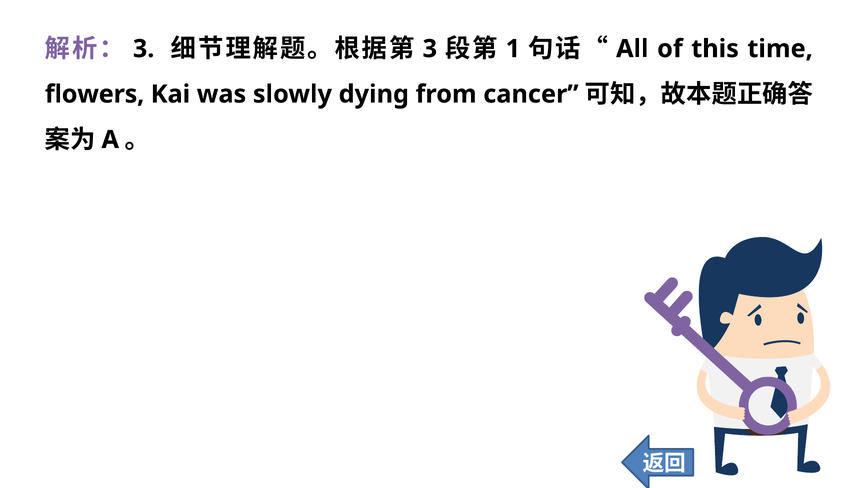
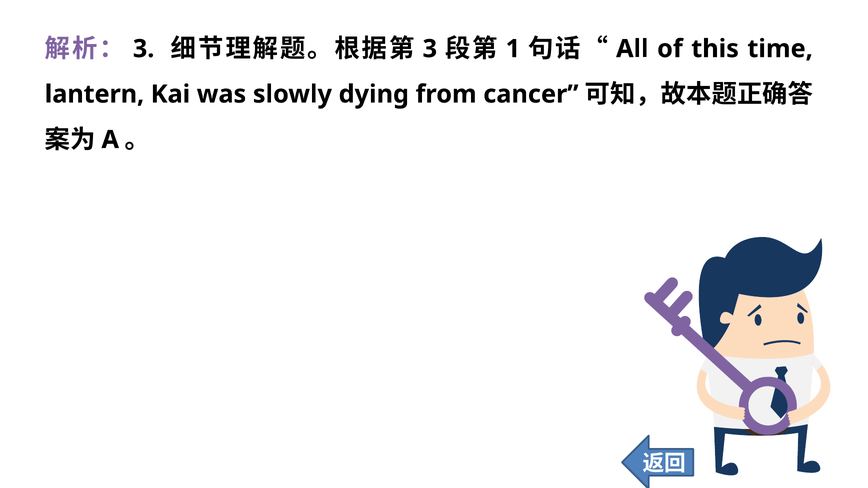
flowers: flowers -> lantern
